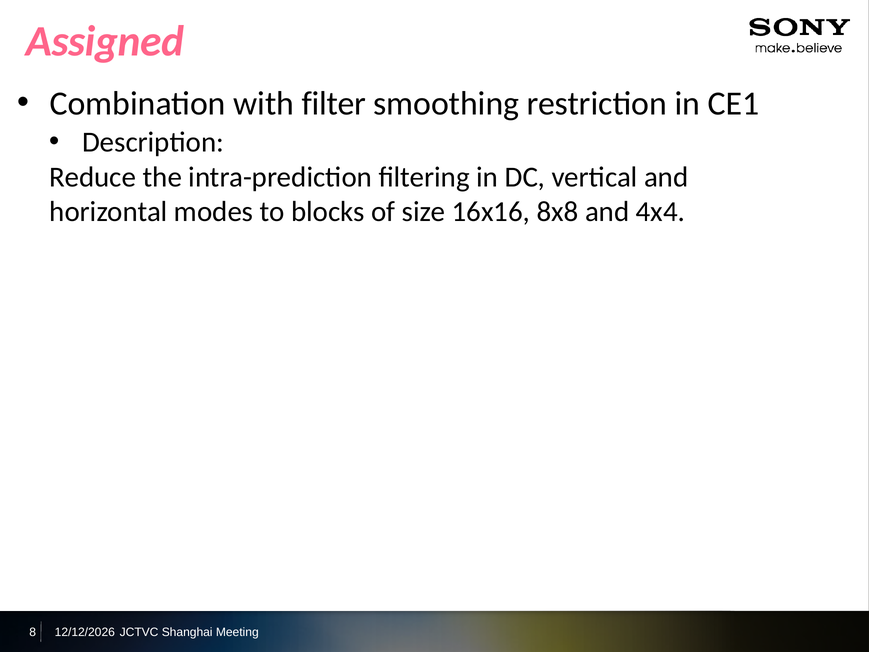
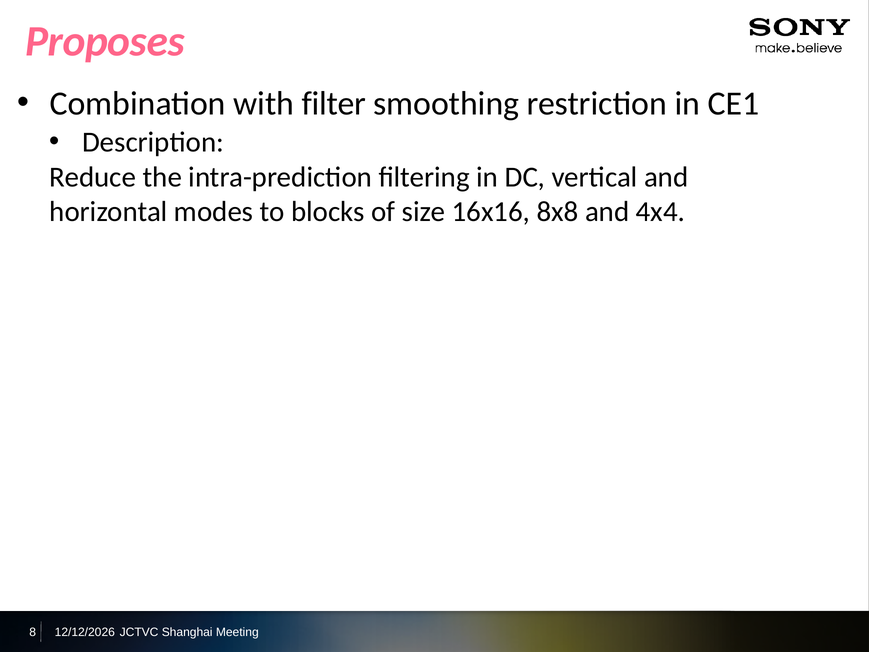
Assigned: Assigned -> Proposes
